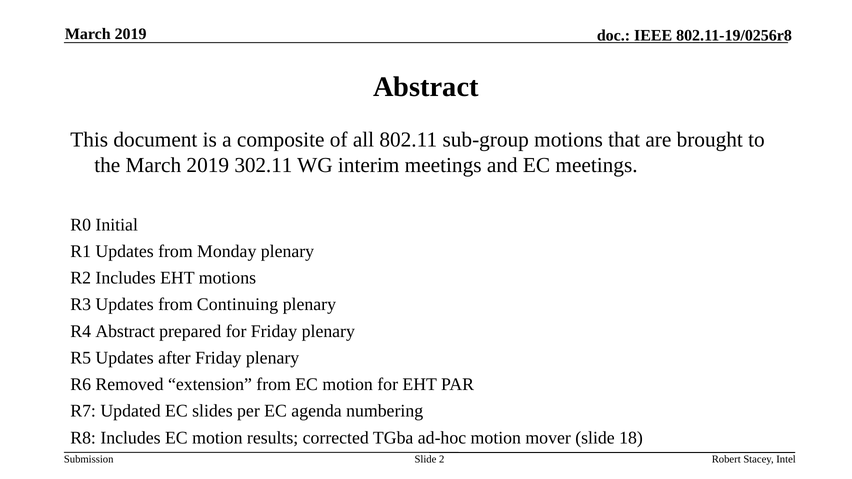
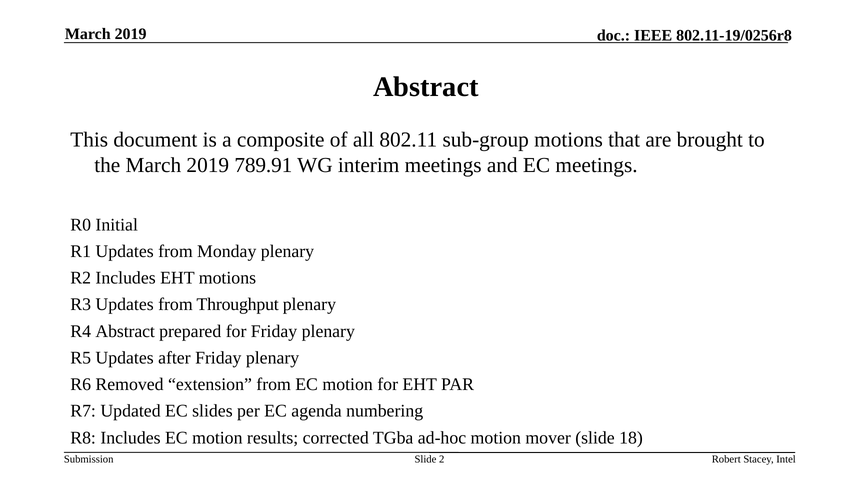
302.11: 302.11 -> 789.91
Continuing: Continuing -> Throughput
